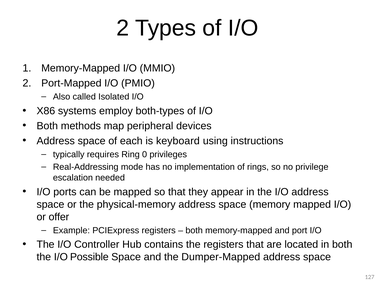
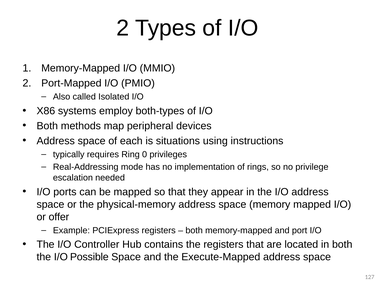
keyboard: keyboard -> situations
Dumper-Mapped: Dumper-Mapped -> Execute-Mapped
